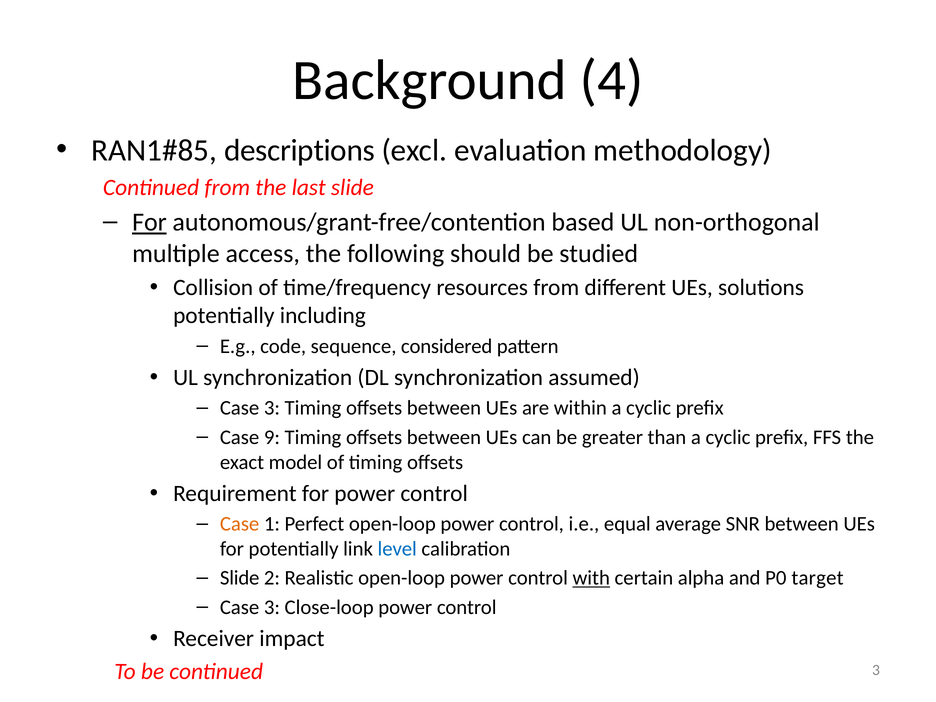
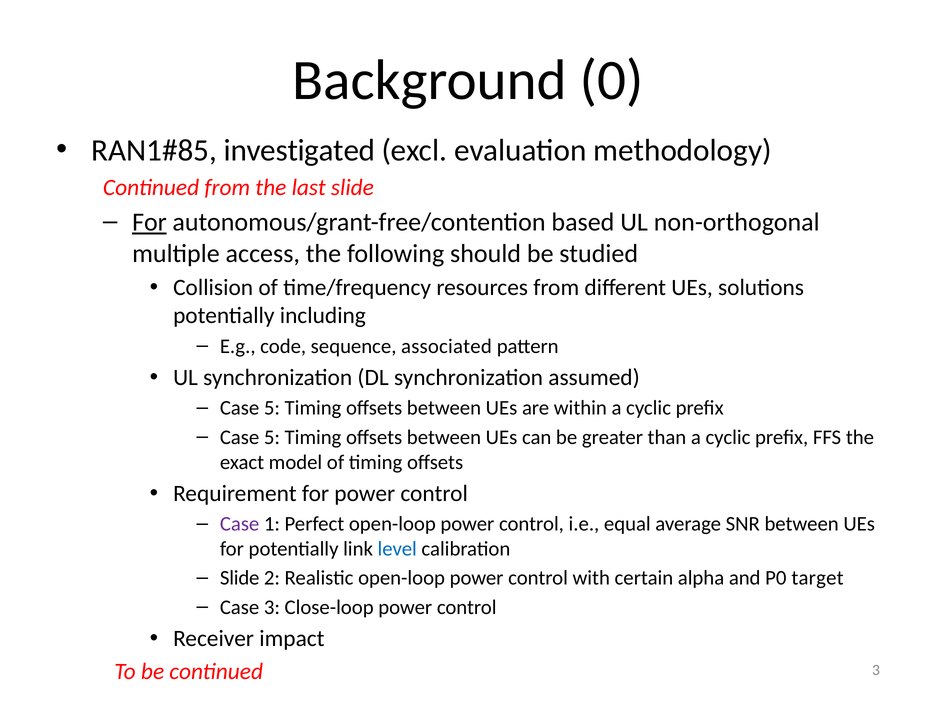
4: 4 -> 0
descriptions: descriptions -> investigated
considered: considered -> associated
3 at (272, 408): 3 -> 5
9 at (272, 437): 9 -> 5
Case at (240, 524) colour: orange -> purple
with underline: present -> none
